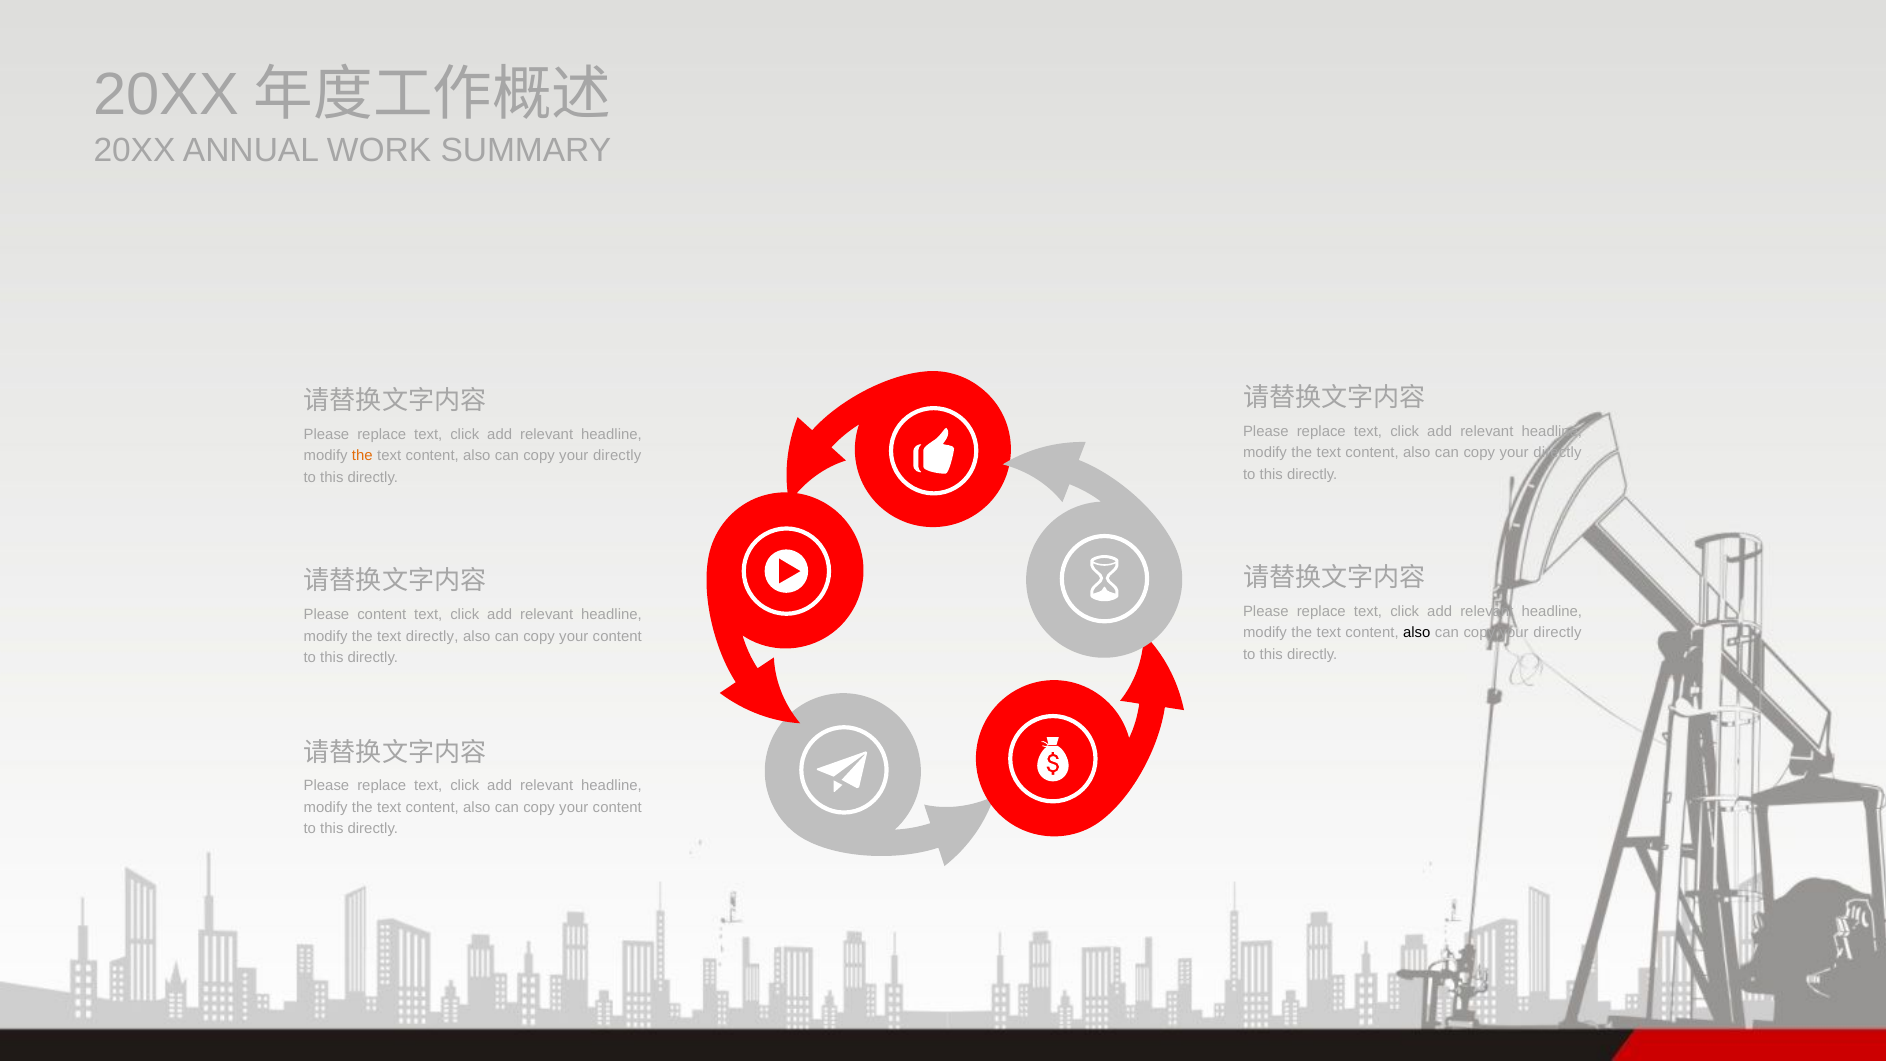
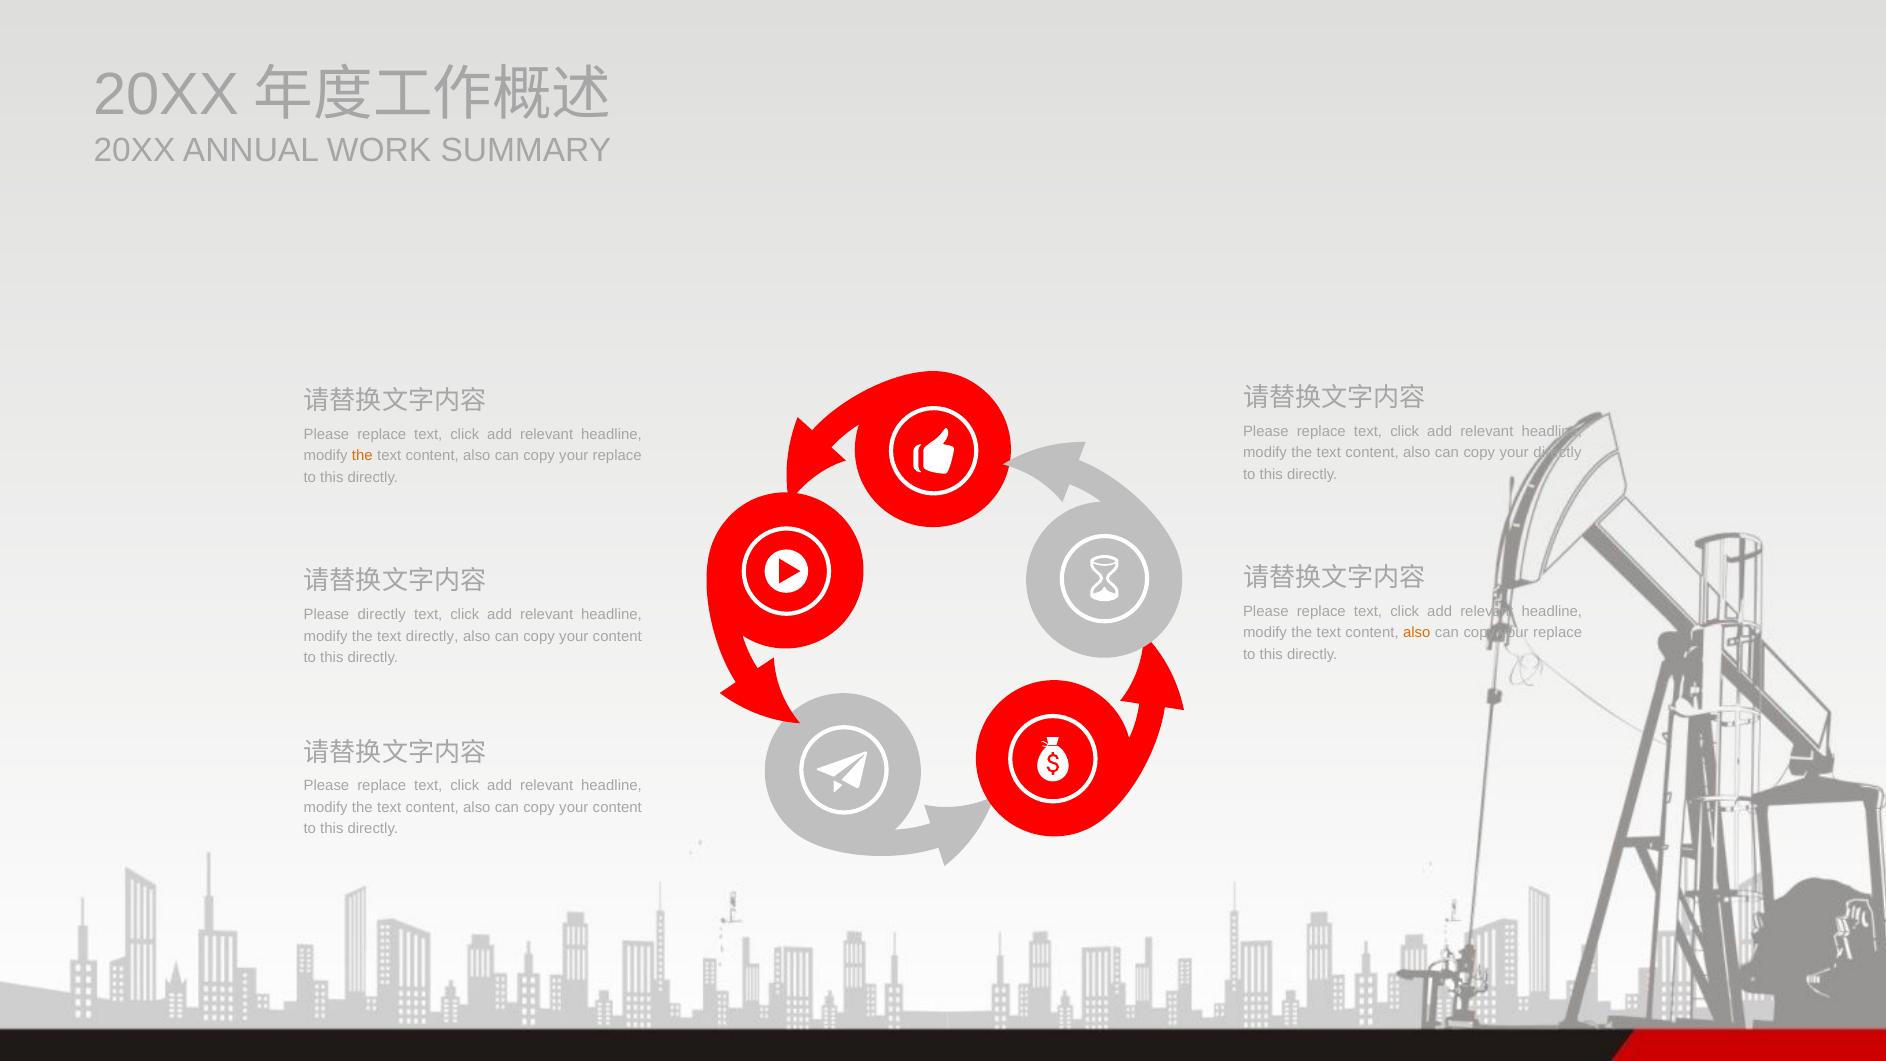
directly at (617, 456): directly -> replace
Please content: content -> directly
also at (1417, 633) colour: black -> orange
directly at (1558, 633): directly -> replace
